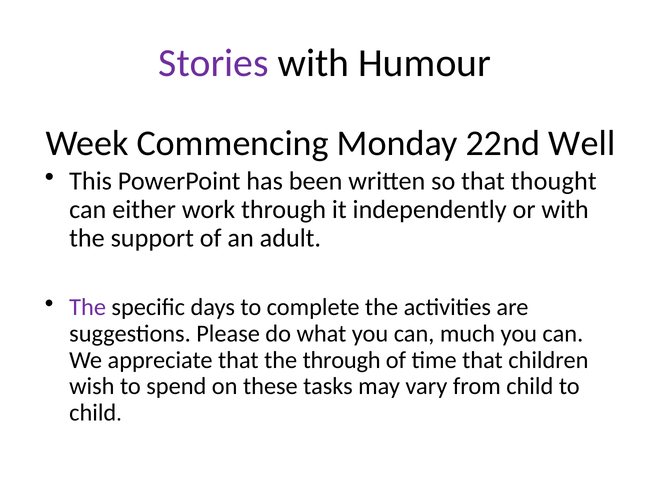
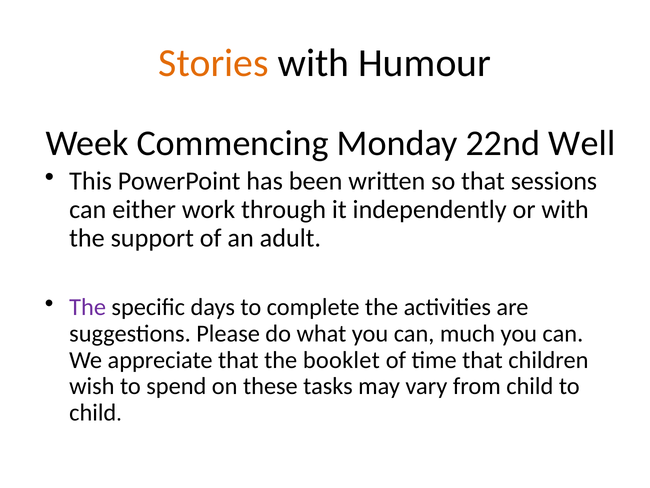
Stories colour: purple -> orange
thought: thought -> sessions
the through: through -> booklet
